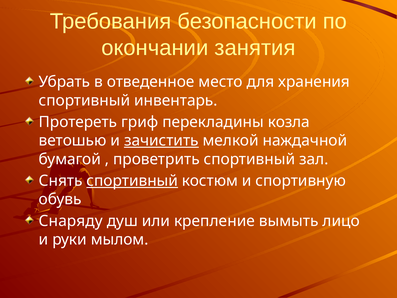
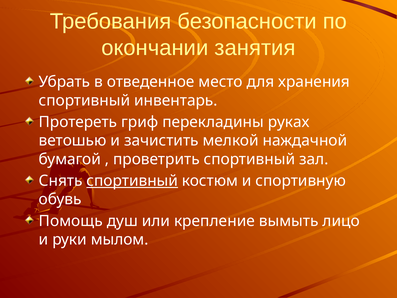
козла: козла -> руках
зачистить underline: present -> none
Снаряду: Снаряду -> Помощь
